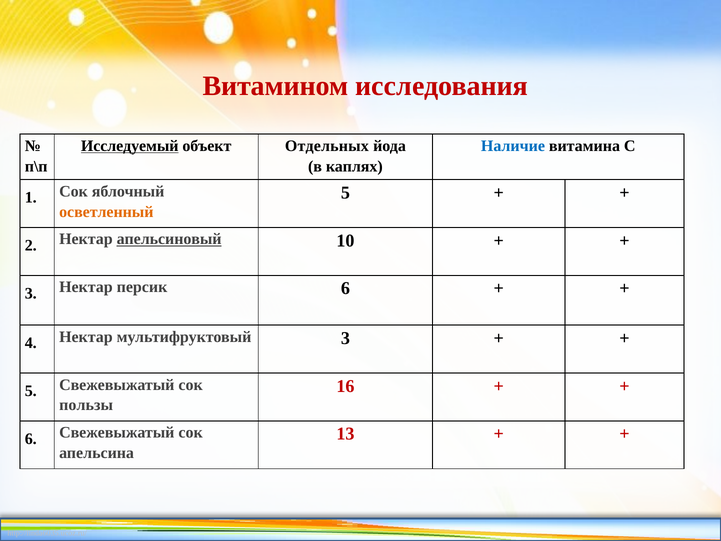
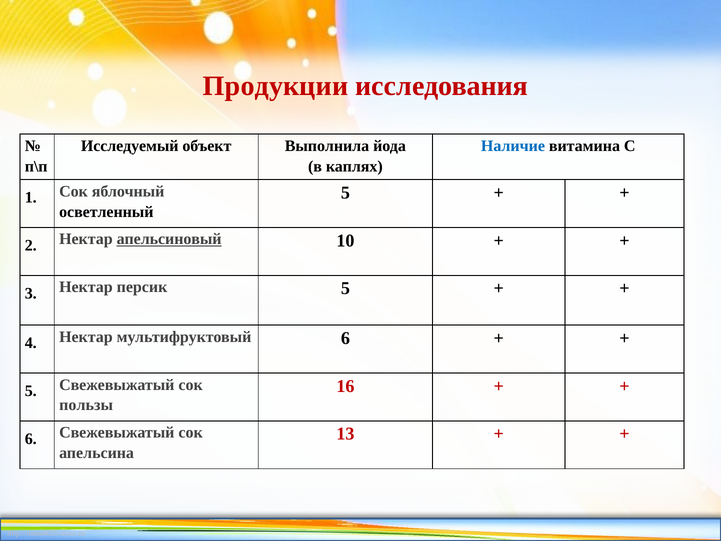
Витамином: Витамином -> Продукции
Исследуемый underline: present -> none
Отдельных: Отдельных -> Выполнила
осветленный colour: orange -> black
персик 6: 6 -> 5
мультифруктовый 3: 3 -> 6
